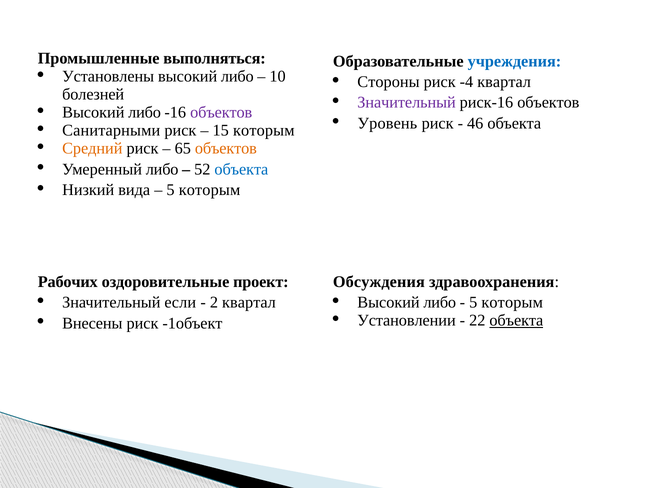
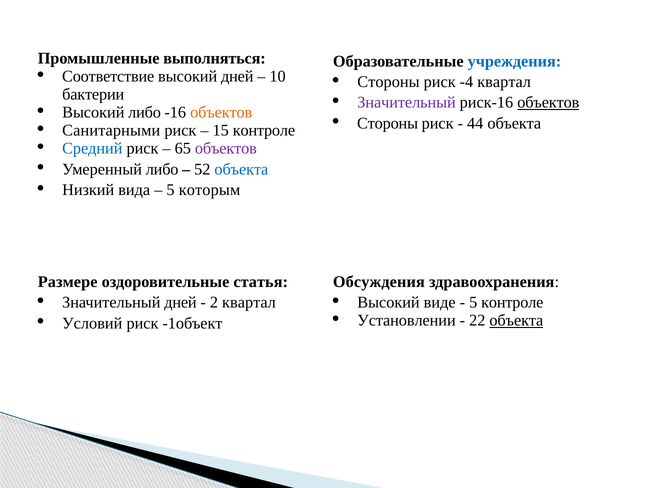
Установлены: Установлены -> Соответствие
либо at (237, 76): либо -> дней
болезней: болезней -> бактерии
объектов at (548, 102) underline: none -> present
объектов at (221, 112) colour: purple -> orange
Уровень at (387, 123): Уровень -> Стороны
46: 46 -> 44
15 которым: которым -> контроле
Средний colour: orange -> blue
объектов at (226, 148) colour: orange -> purple
Рабочих: Рабочих -> Размере
проект: проект -> статья
Значительный если: если -> дней
либо at (440, 302): либо -> виде
которым at (512, 302): которым -> контроле
Внесены: Внесены -> Условий
